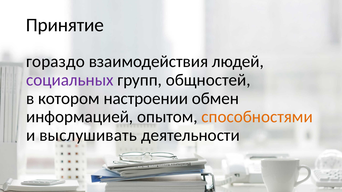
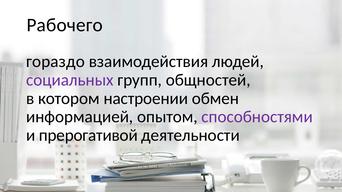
Принятие: Принятие -> Рабочего
способностями colour: orange -> purple
выслушивать: выслушивать -> прерогативой
